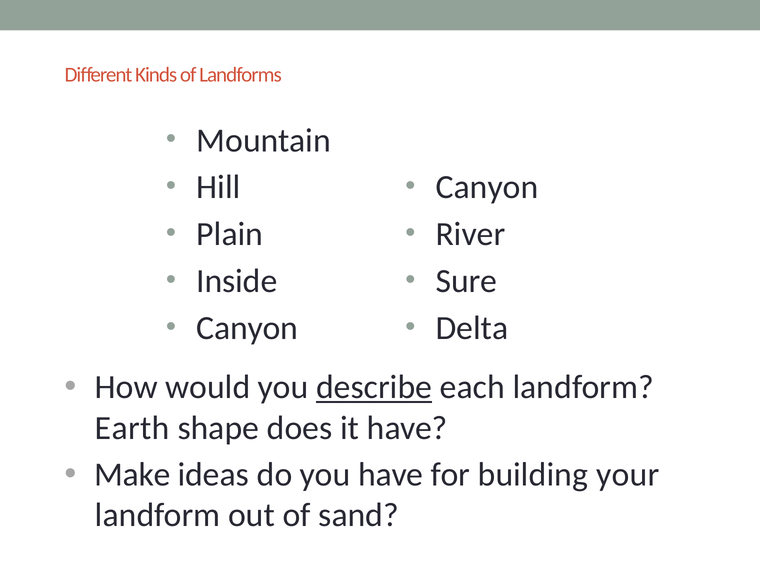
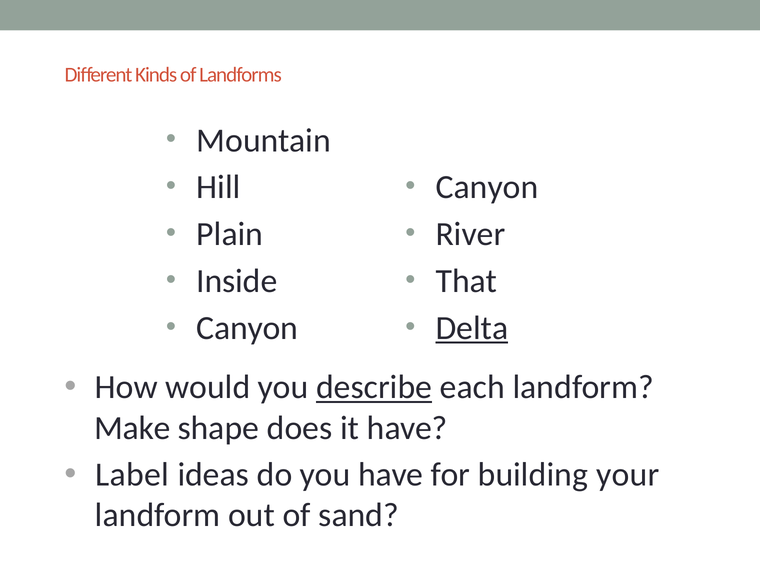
Sure: Sure -> That
Delta underline: none -> present
Earth: Earth -> Make
Make: Make -> Label
